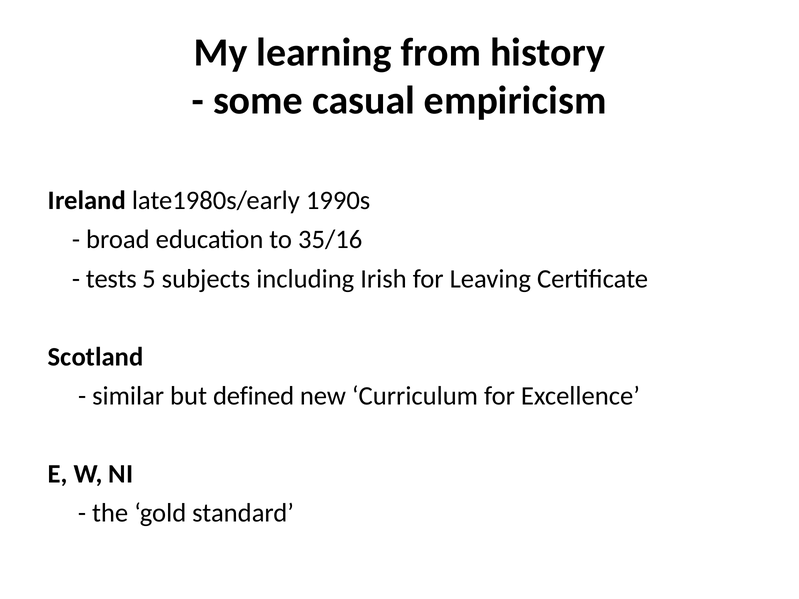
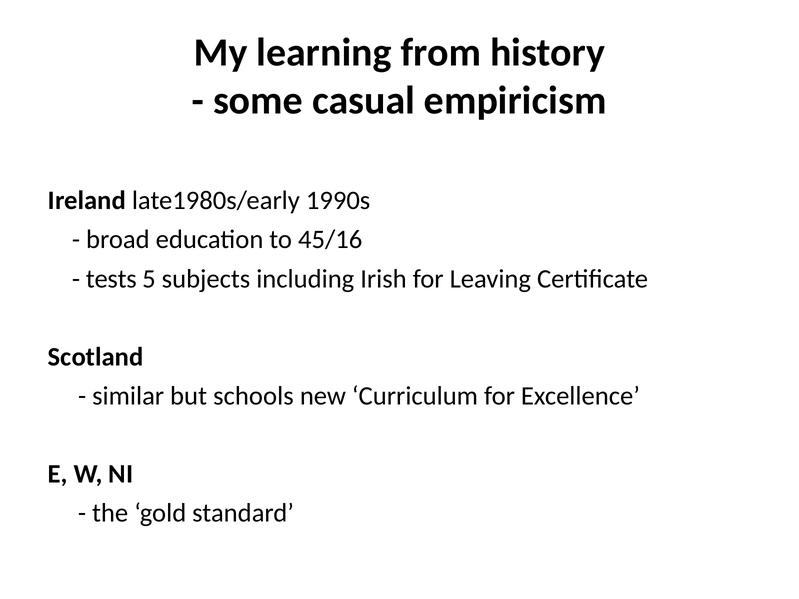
35/16: 35/16 -> 45/16
defined: defined -> schools
